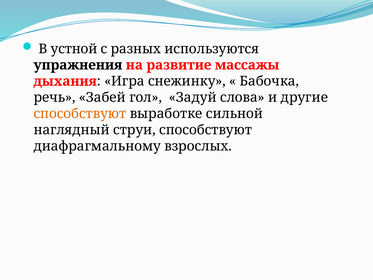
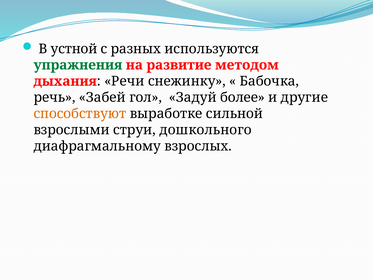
упражнения colour: black -> green
массажы: массажы -> методом
Игра: Игра -> Речи
слова: слова -> более
наглядный: наглядный -> взрослыми
струи способствуют: способствуют -> дошкольного
